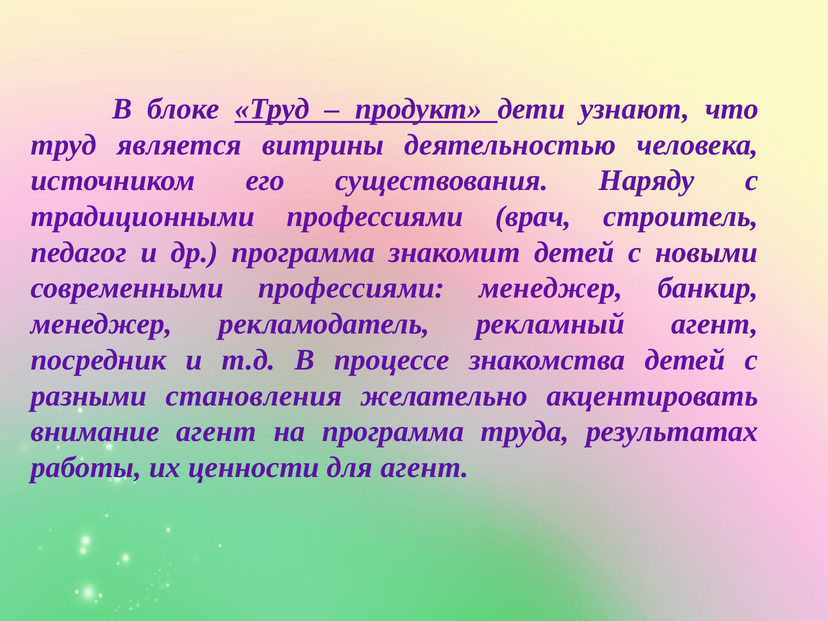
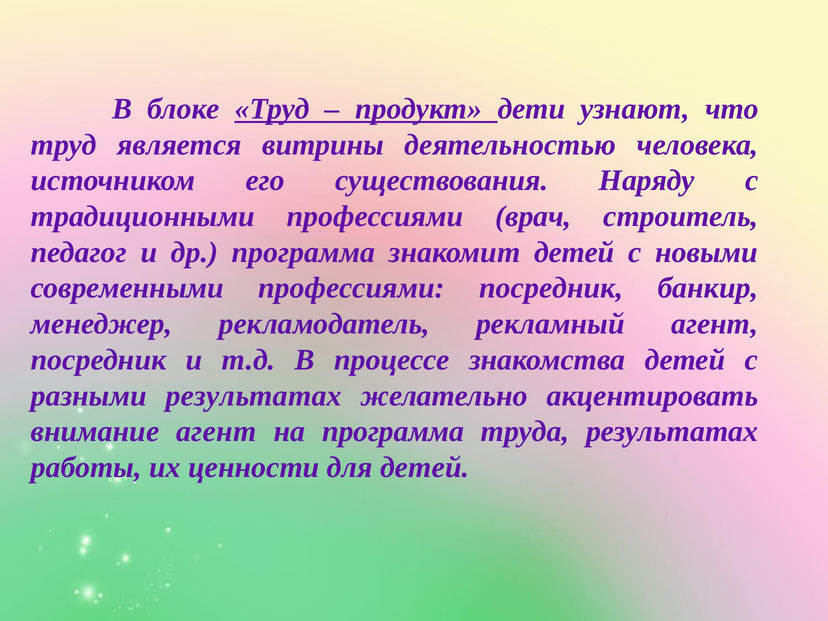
профессиями менеджер: менеджер -> посредник
разными становления: становления -> результатах
для агент: агент -> детей
